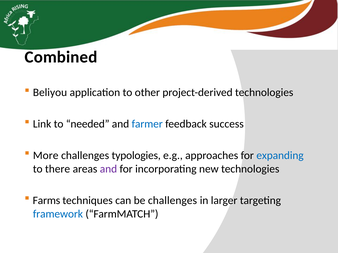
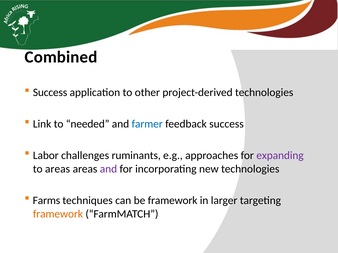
Beliyou at (50, 93): Beliyou -> Success
More: More -> Labor
typologies: typologies -> ruminants
expanding colour: blue -> purple
to there: there -> areas
be challenges: challenges -> framework
framework at (58, 214) colour: blue -> orange
